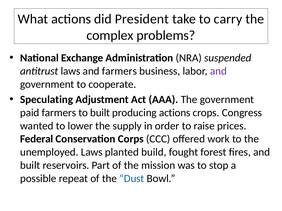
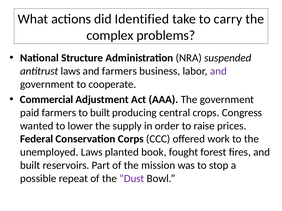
President: President -> Identified
Exchange: Exchange -> Structure
Speculating: Speculating -> Commercial
producing actions: actions -> central
build: build -> book
Dust colour: blue -> purple
